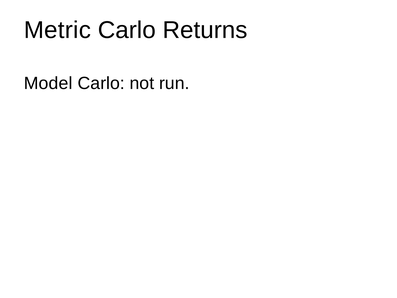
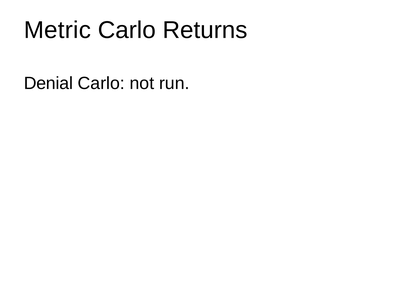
Model: Model -> Denial
